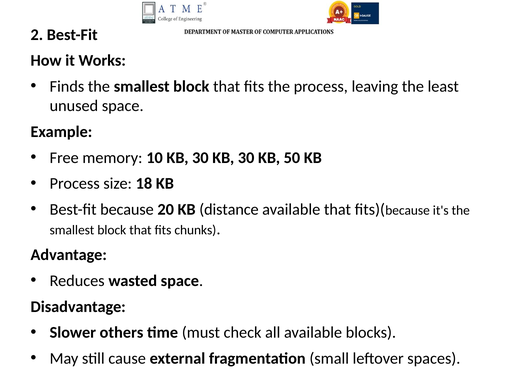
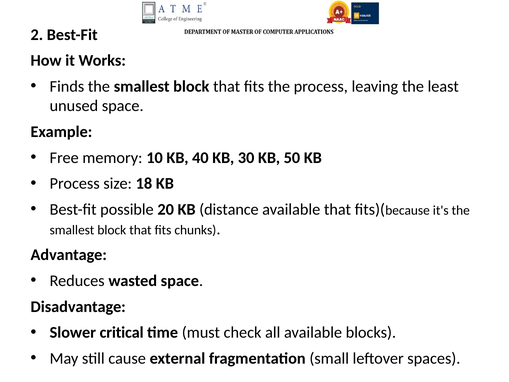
10 KB 30: 30 -> 40
Best-fit because: because -> possible
others: others -> critical
